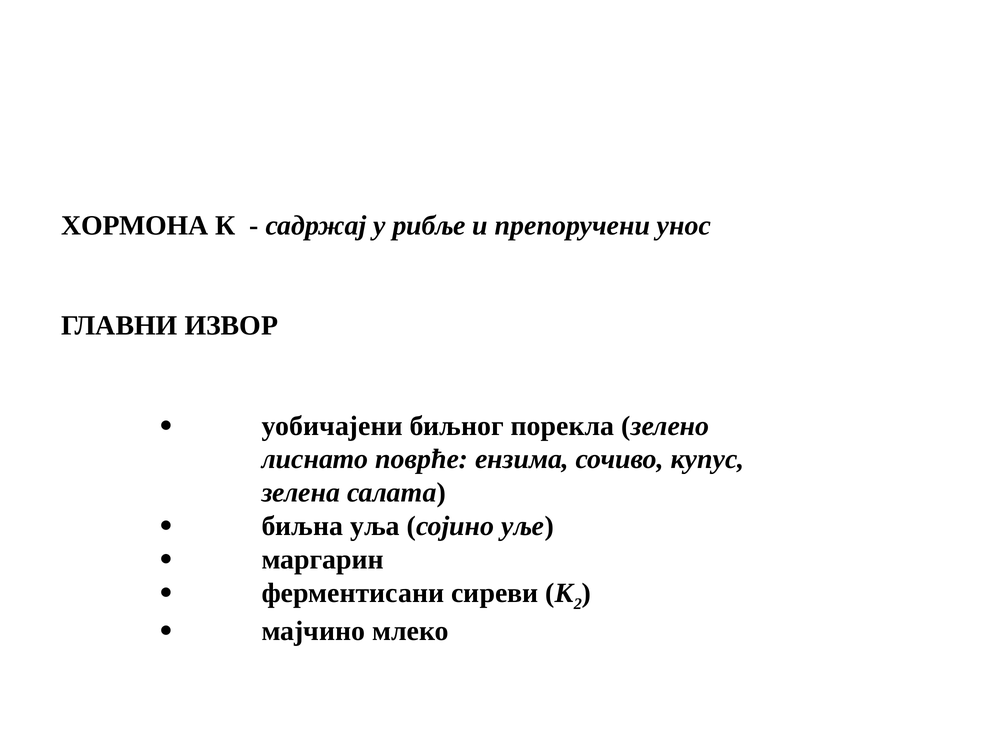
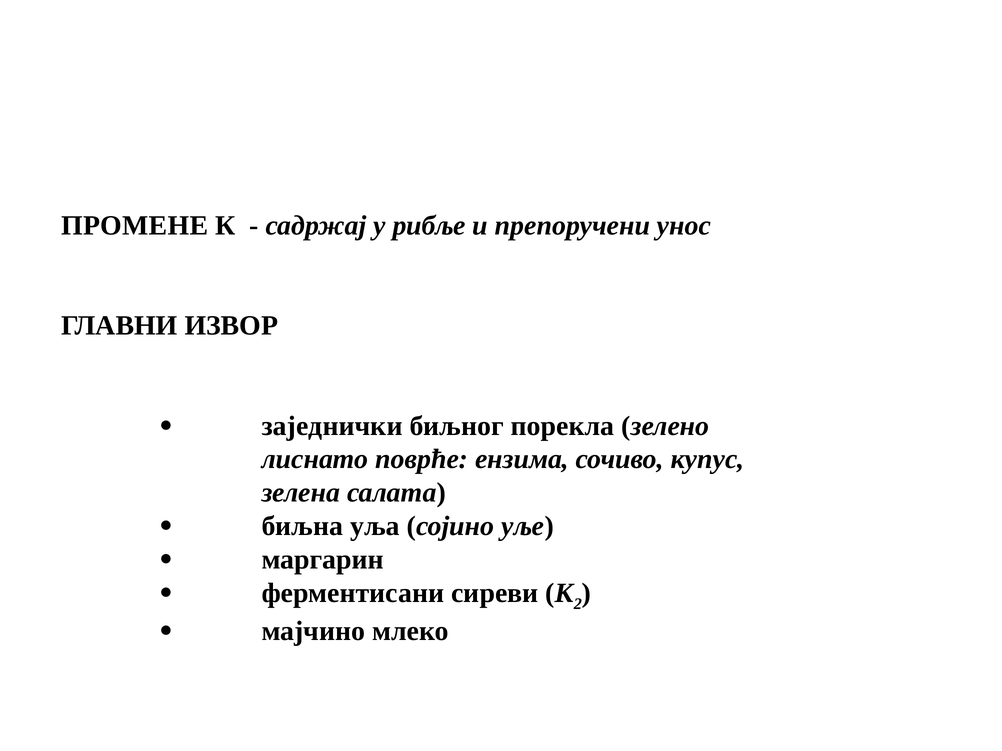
ХОРМОНА: ХОРМОНА -> ПРОМЕНЕ
уобичајени: уобичајени -> заједнички
